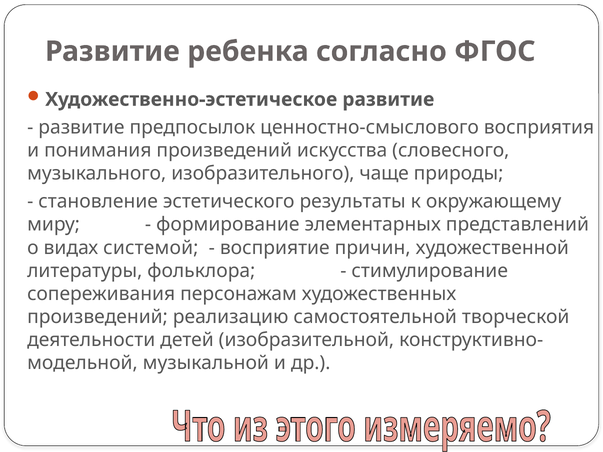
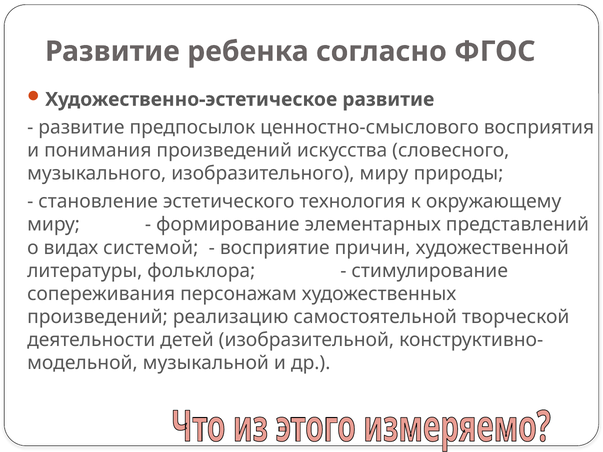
изобразительного чаще: чаще -> миру
результаты: результаты -> технология
